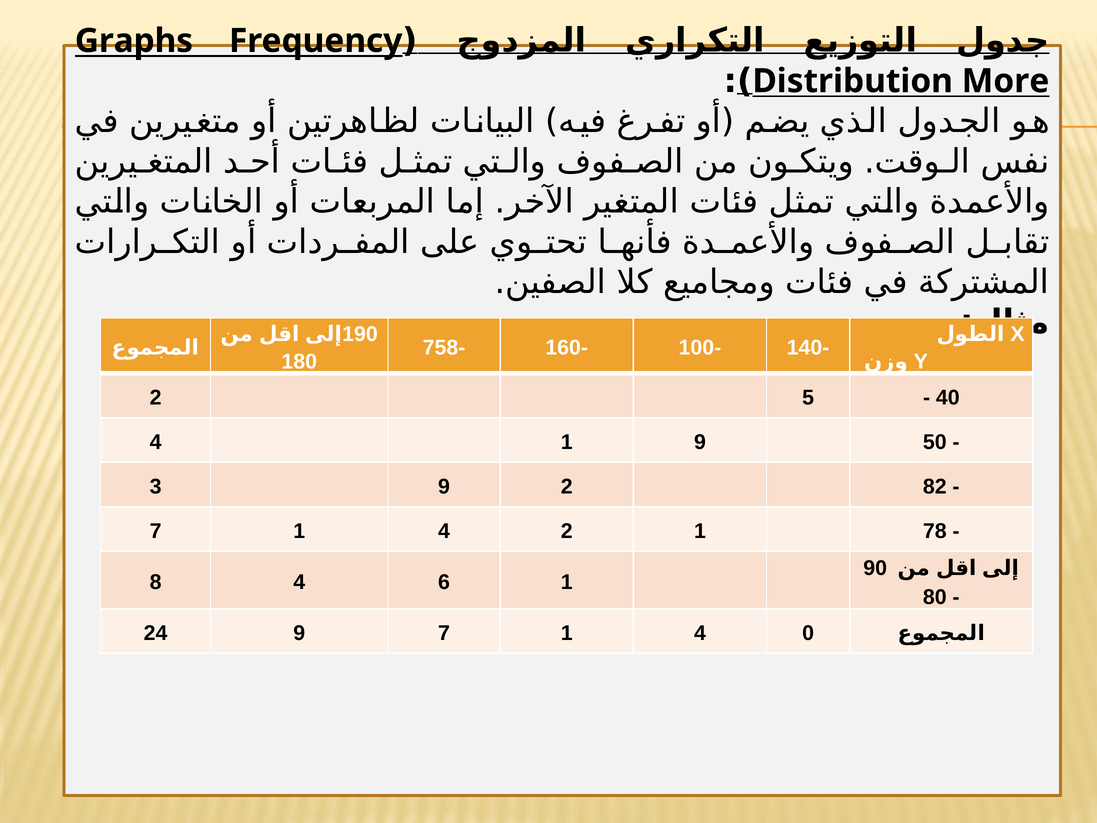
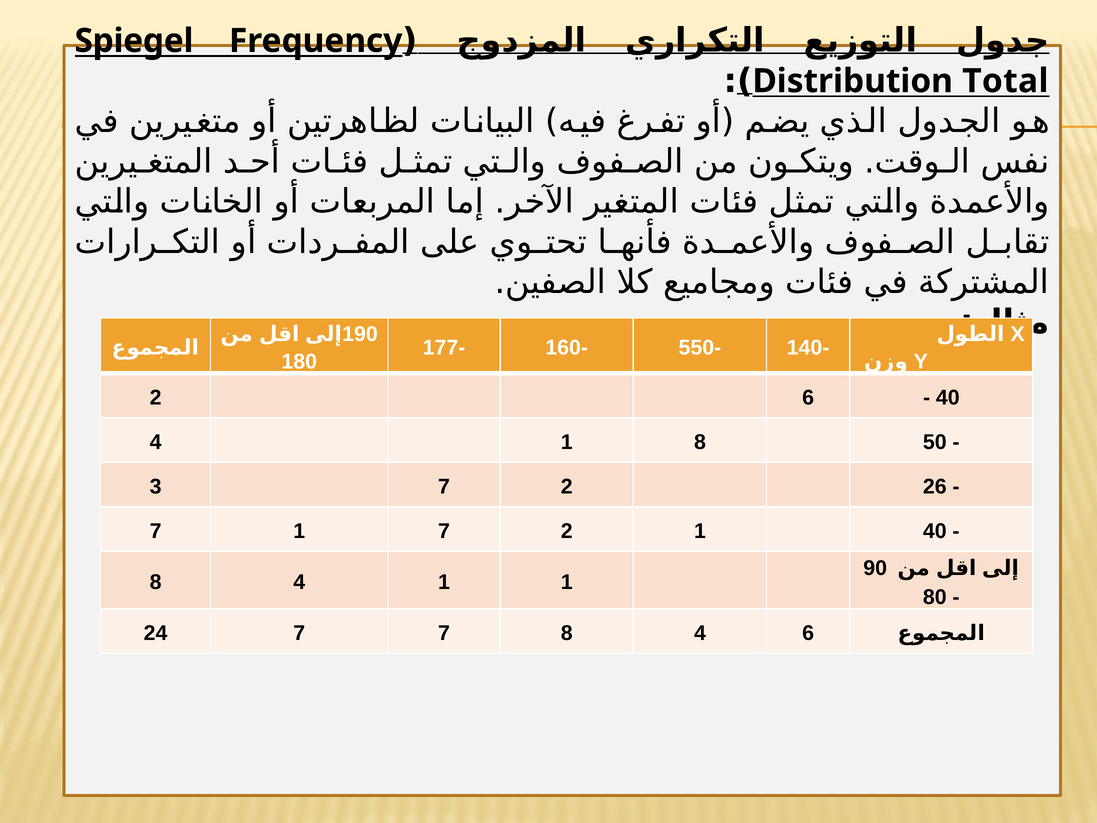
Graphs: Graphs -> Spiegel
More: More -> Total
758-: 758- -> 177-
100-: 100- -> 550-
2 5: 5 -> 6
1 9: 9 -> 8
3 9: 9 -> 7
82: 82 -> 26
4 at (444, 531): 4 -> 7
1 78: 78 -> 40
8 4 6: 6 -> 1
24 9: 9 -> 7
1 at (567, 633): 1 -> 8
4 0: 0 -> 6
